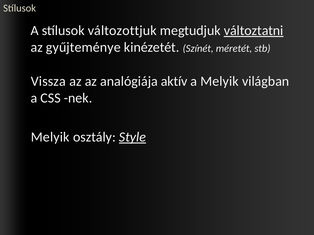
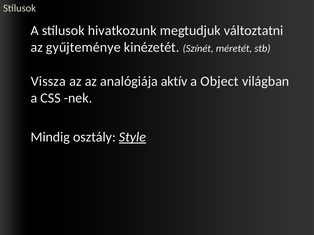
változottjuk: változottjuk -> hivatkozunk
változtatni underline: present -> none
a Melyik: Melyik -> Object
Melyik at (50, 137): Melyik -> Mindig
